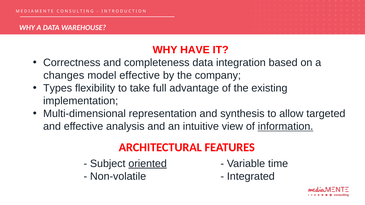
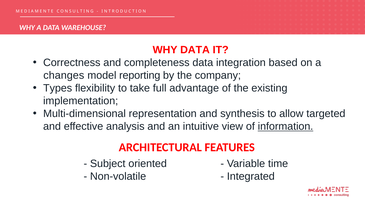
WHY HAVE: HAVE -> DATA
model effective: effective -> reporting
oriented underline: present -> none
